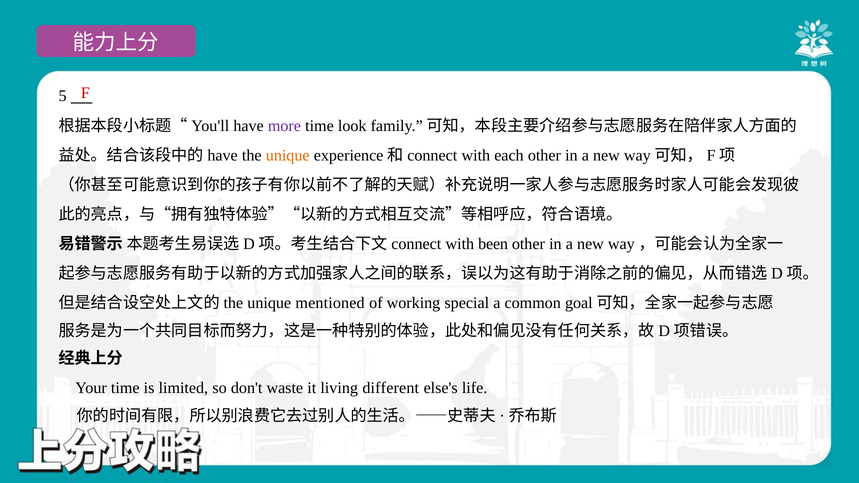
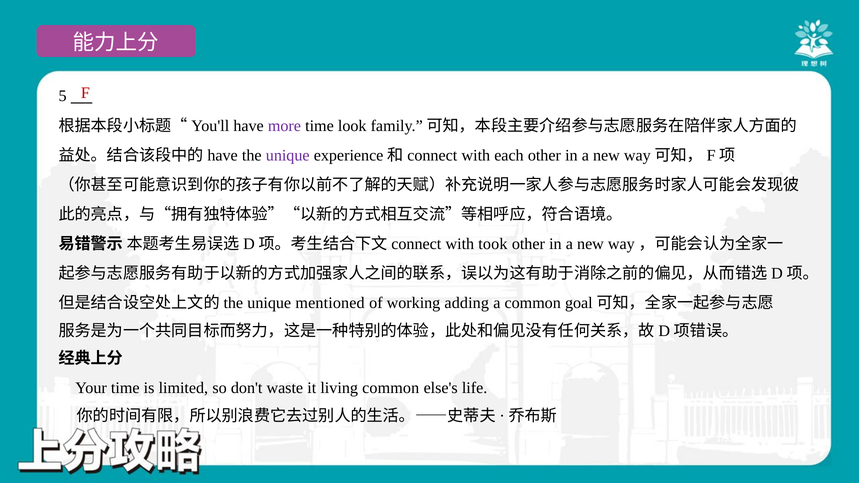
unique at (288, 156) colour: orange -> purple
been: been -> took
special: special -> adding
living different: different -> common
